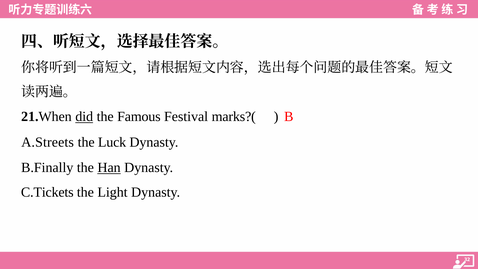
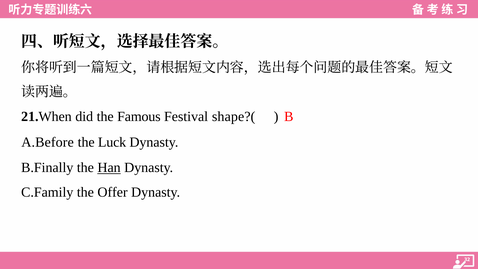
did underline: present -> none
marks?(: marks?( -> shape?(
A.Streets: A.Streets -> A.Before
C.Tickets: C.Tickets -> C.Family
Light: Light -> Offer
